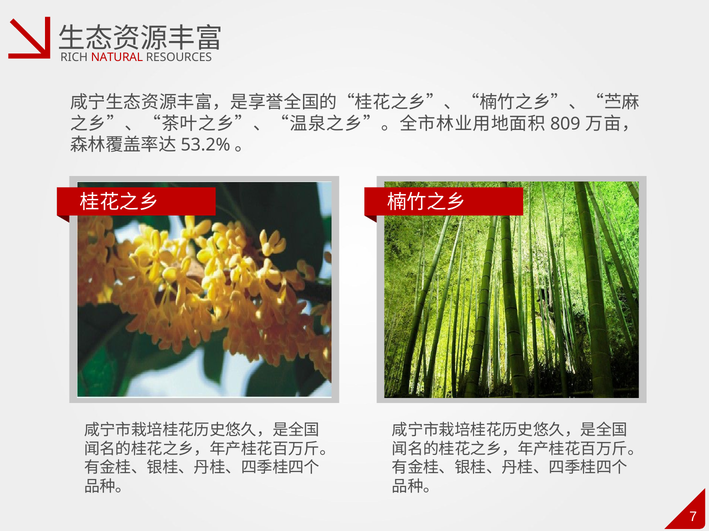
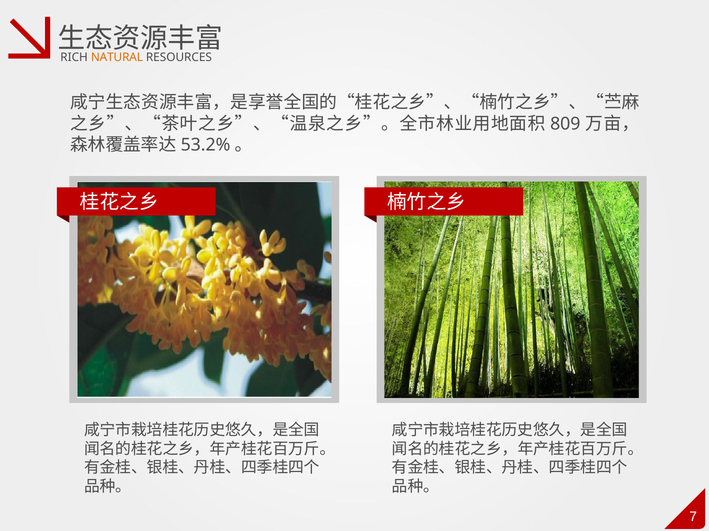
NATURAL colour: red -> orange
